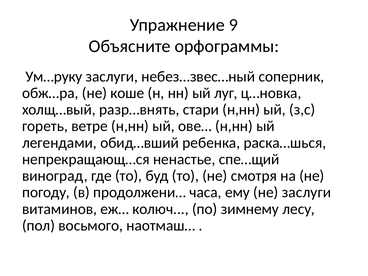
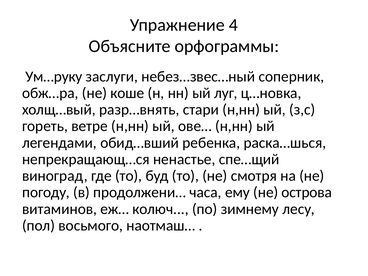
9: 9 -> 4
не заслуги: заслуги -> острова
